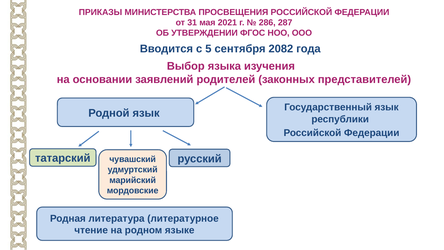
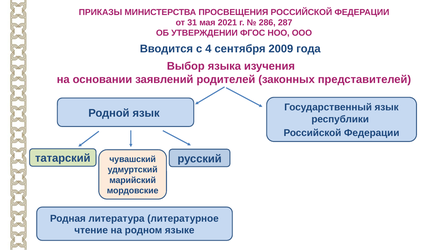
5: 5 -> 4
2082: 2082 -> 2009
